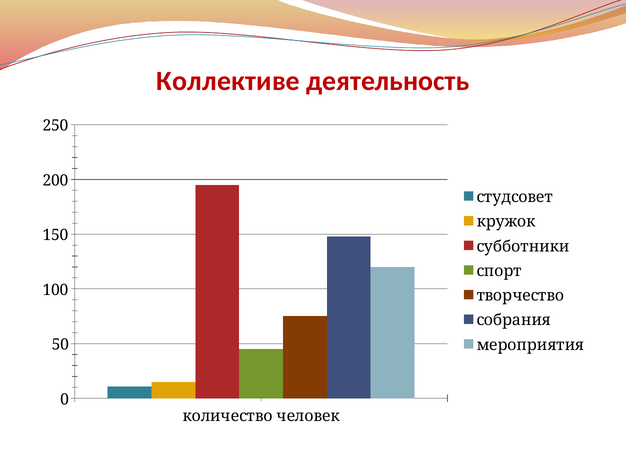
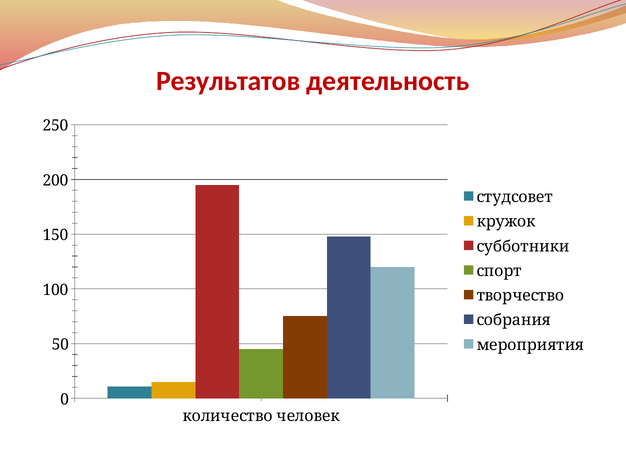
Коллективе: Коллективе -> Результатов
